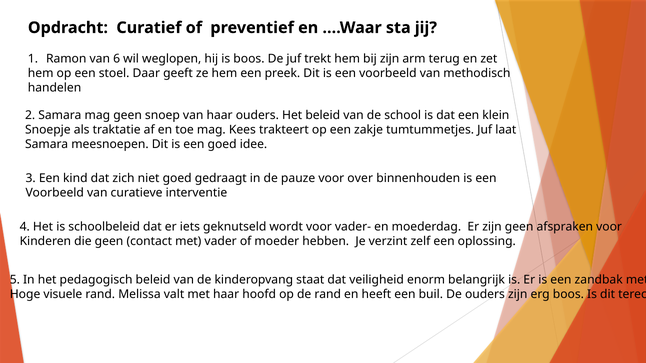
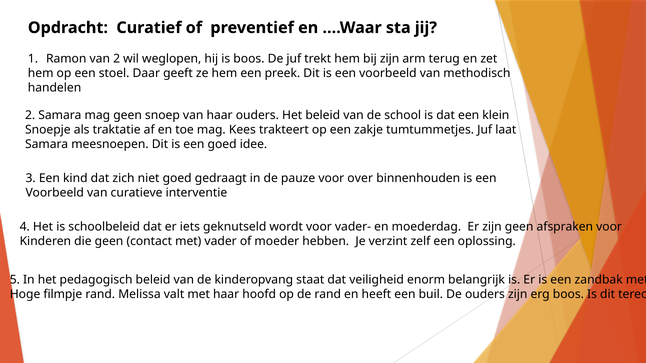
van 6: 6 -> 2
visuele: visuele -> filmpje
